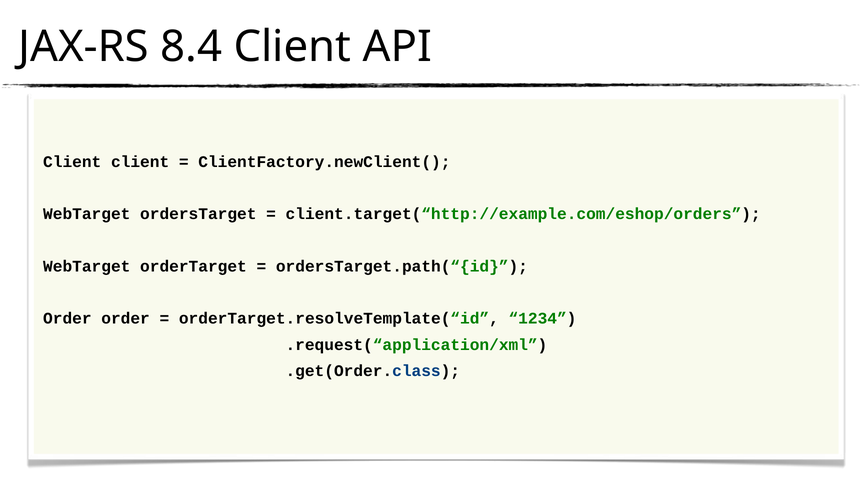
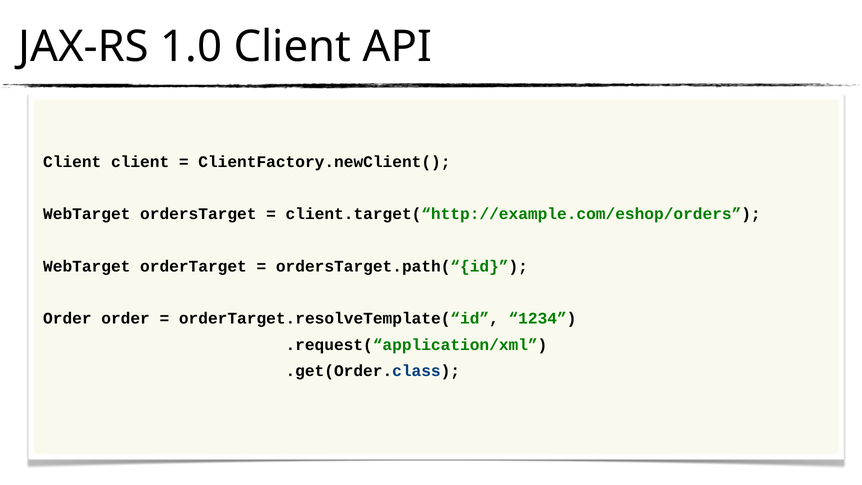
8.4: 8.4 -> 1.0
